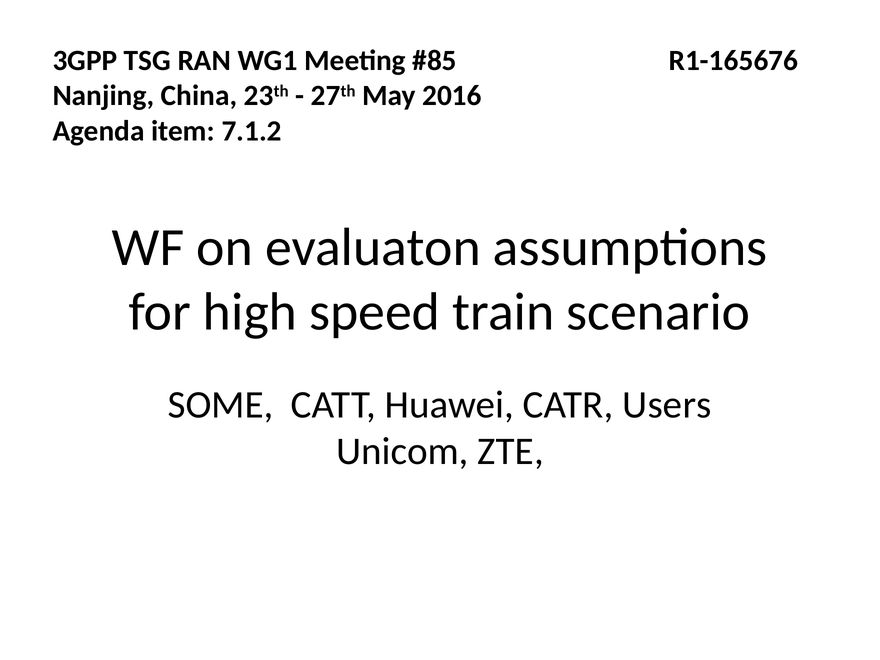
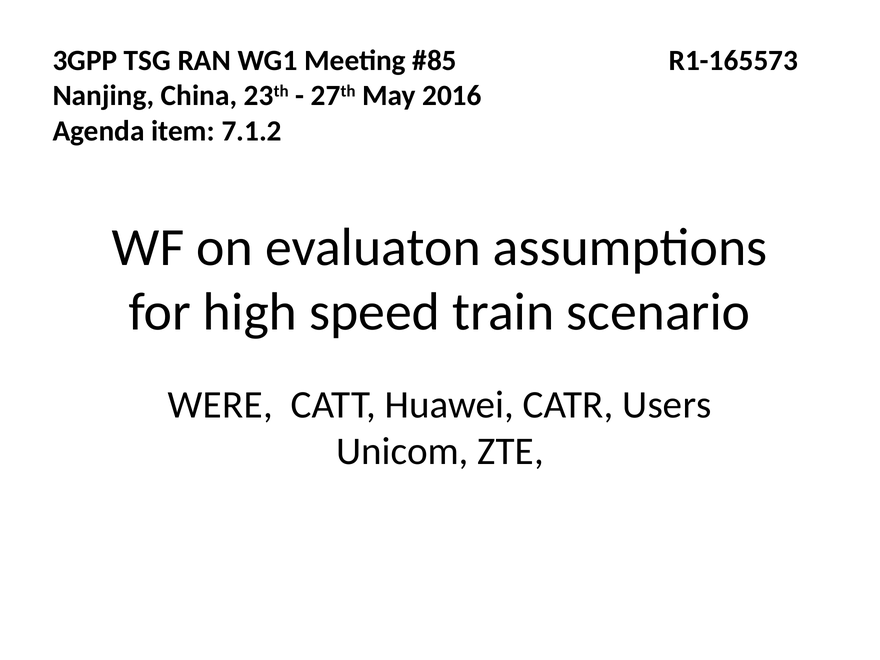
R1-165676: R1-165676 -> R1-165573
SOME: SOME -> WERE
